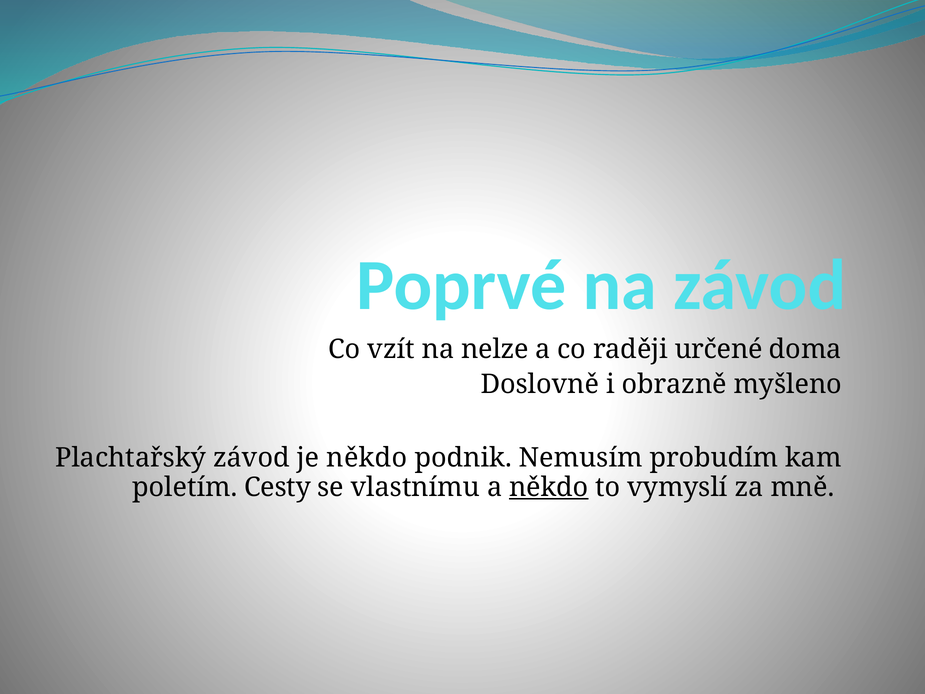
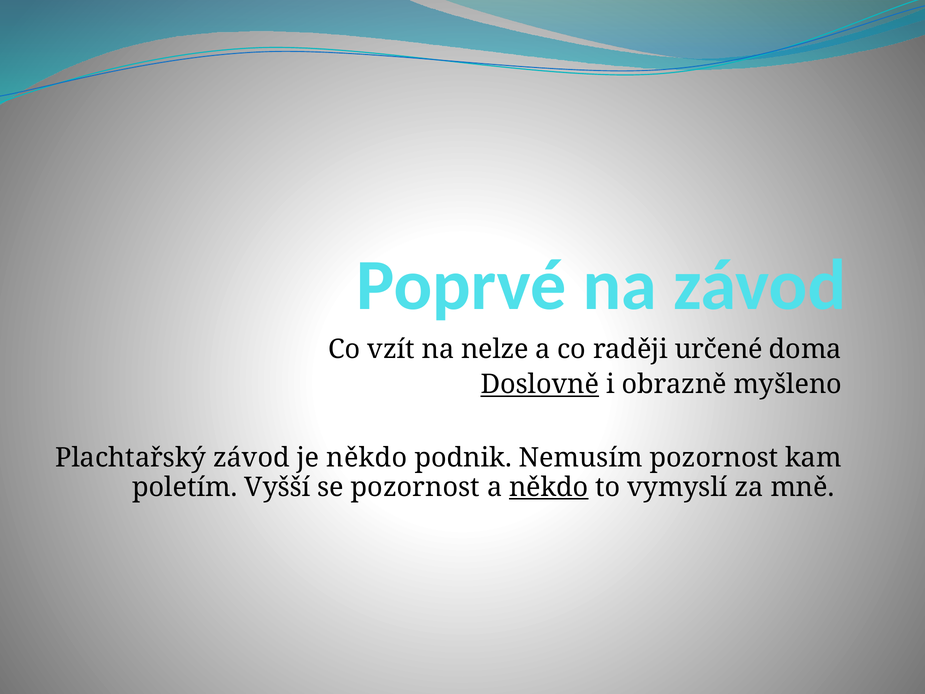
Doslovně underline: none -> present
Nemusím probudím: probudím -> pozornost
Cesty: Cesty -> Vyšší
se vlastnímu: vlastnímu -> pozornost
